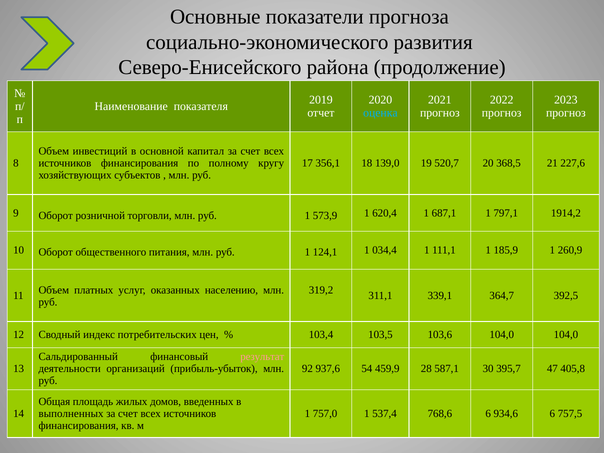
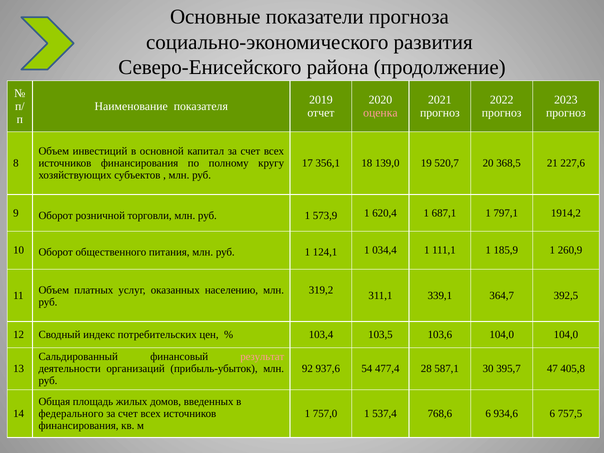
оценка colour: light blue -> pink
459,9: 459,9 -> 477,4
выполненных: выполненных -> федерального
